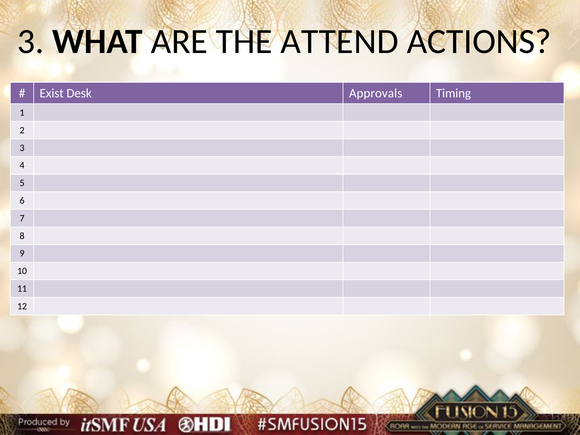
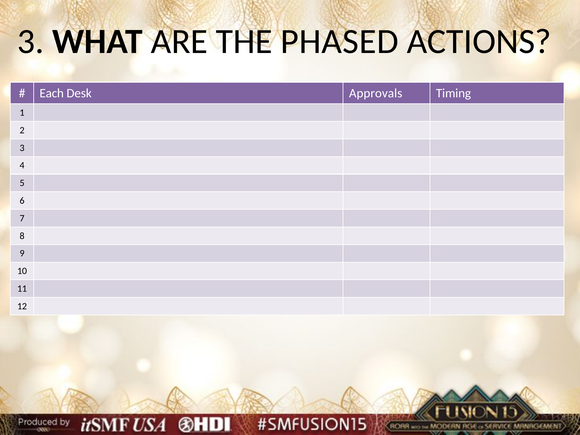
ATTEND: ATTEND -> PHASED
Exist: Exist -> Each
